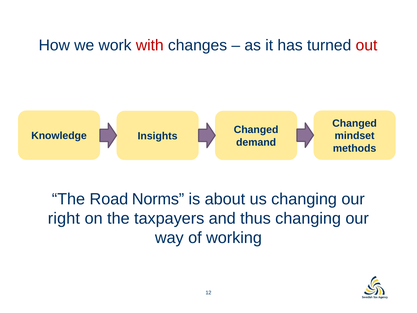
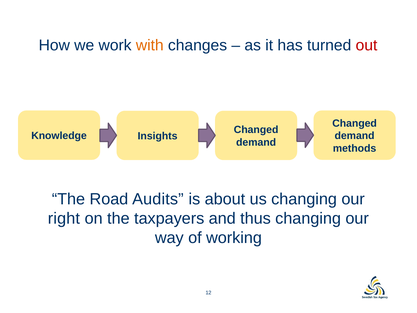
with colour: red -> orange
mindset at (355, 136): mindset -> demand
Norms: Norms -> Audits
